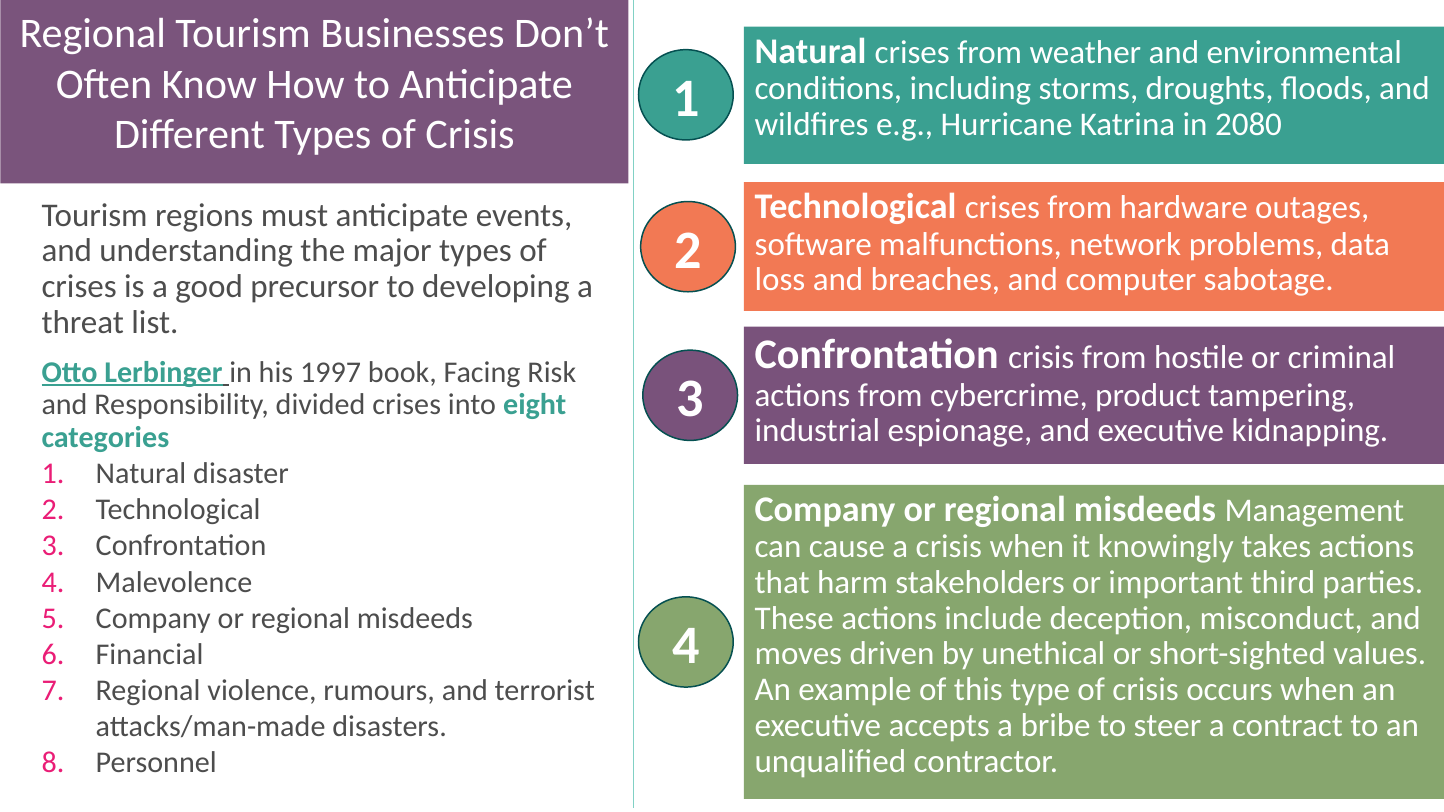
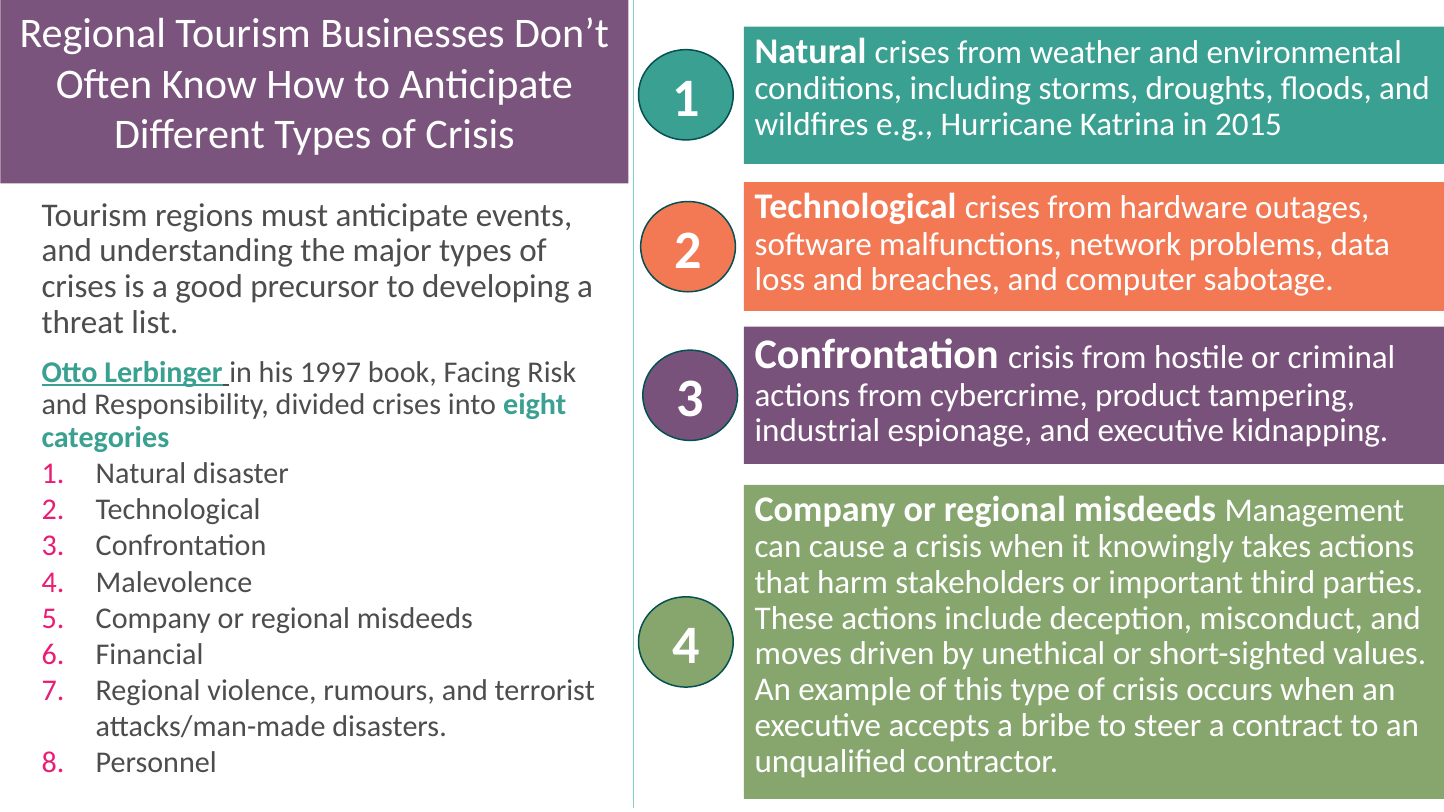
2080: 2080 -> 2015
